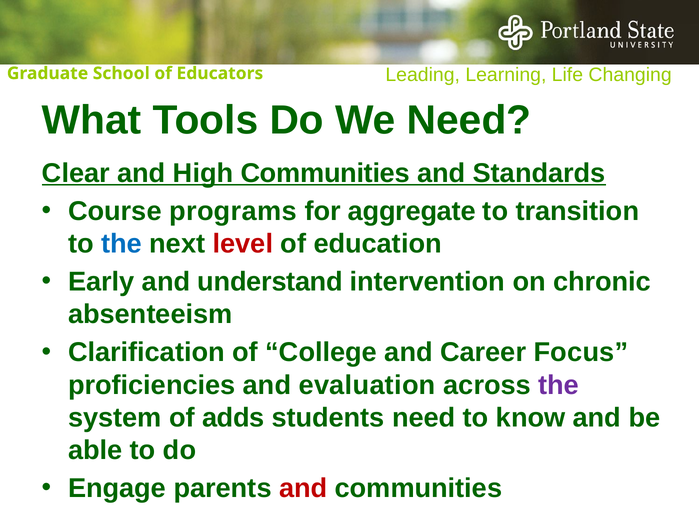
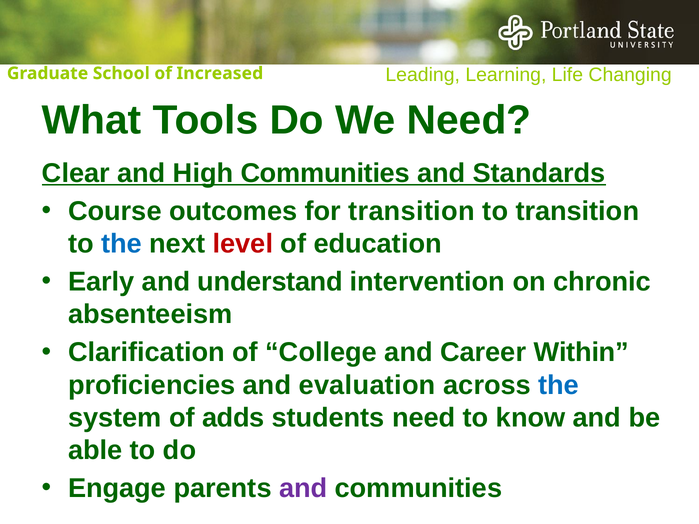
Educators: Educators -> Increased
programs: programs -> outcomes
for aggregate: aggregate -> transition
Focus: Focus -> Within
the at (559, 385) colour: purple -> blue
and at (303, 489) colour: red -> purple
